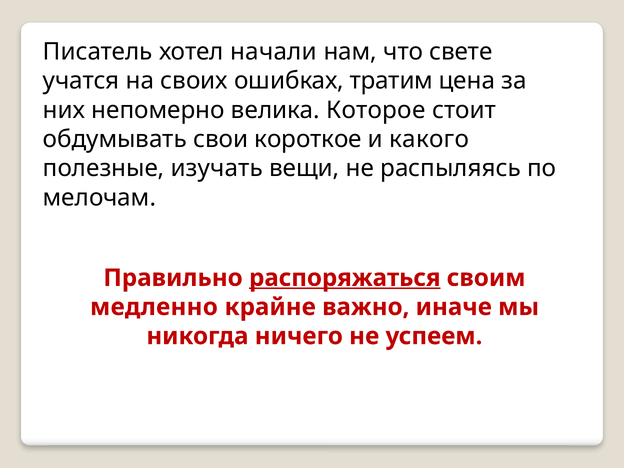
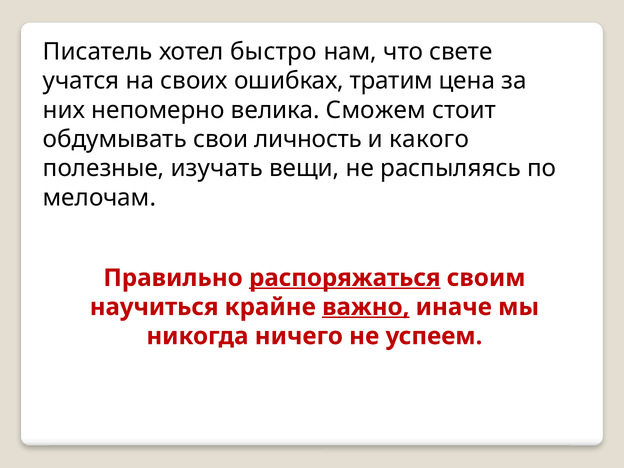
начали: начали -> быстро
Которое: Которое -> Сможем
короткое: короткое -> личность
медленно: медленно -> научиться
важно underline: none -> present
